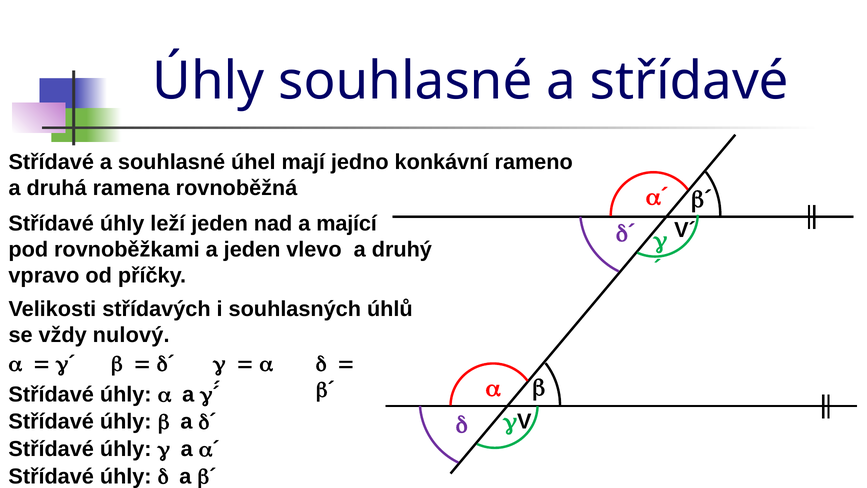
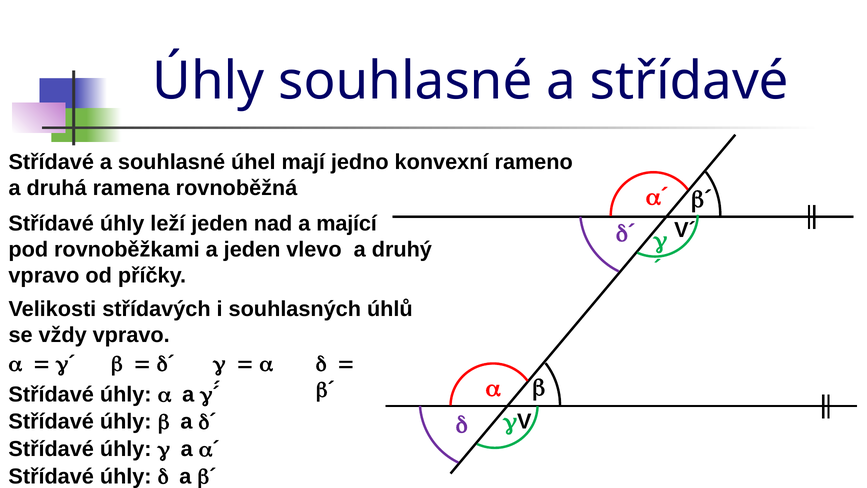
konkávní: konkávní -> konvexní
vždy nulový: nulový -> vpravo
